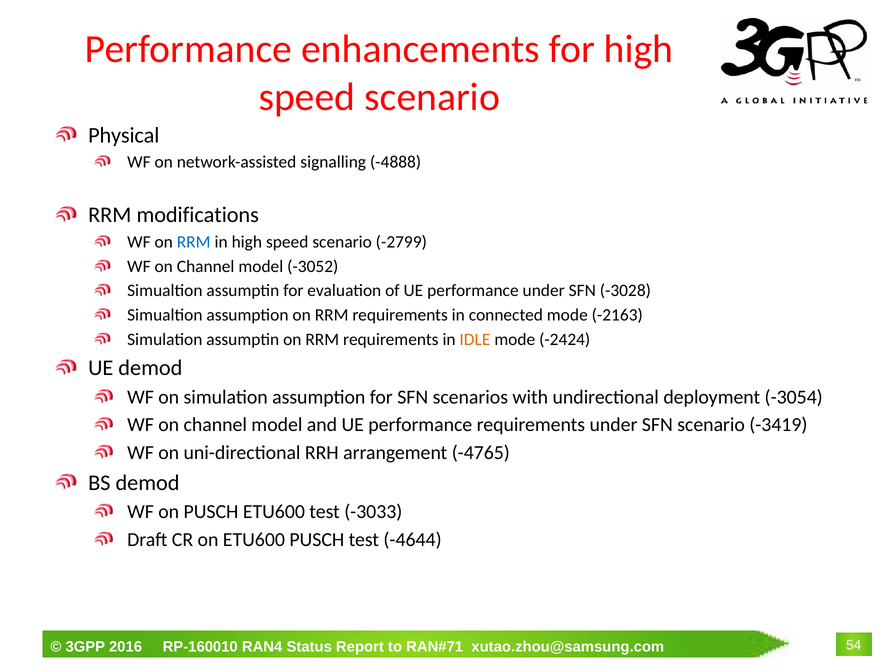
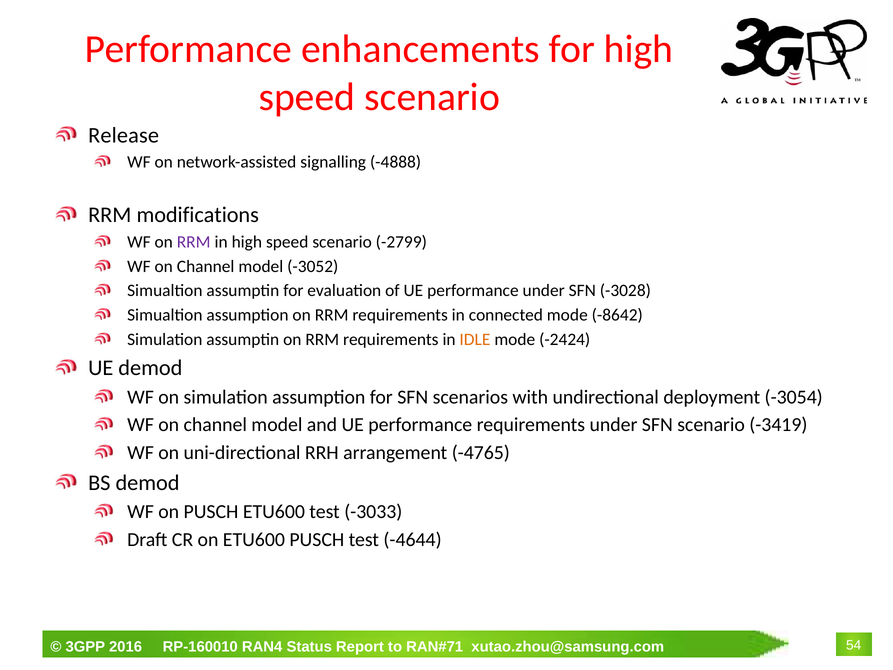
Physical: Physical -> Release
RRM at (194, 242) colour: blue -> purple
-2163: -2163 -> -8642
